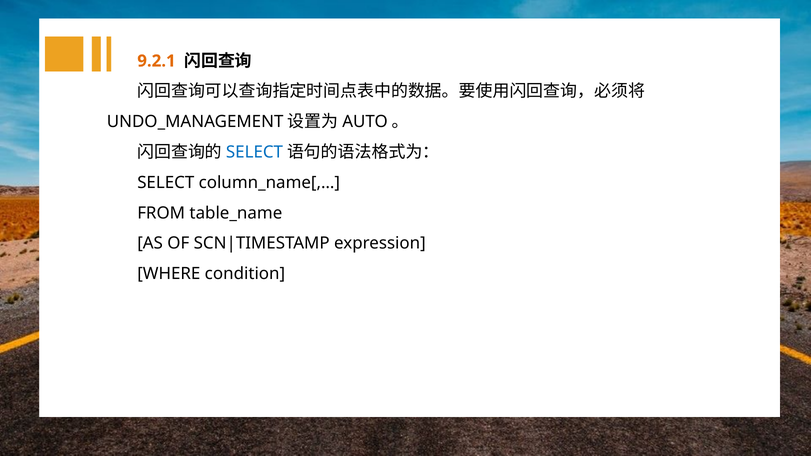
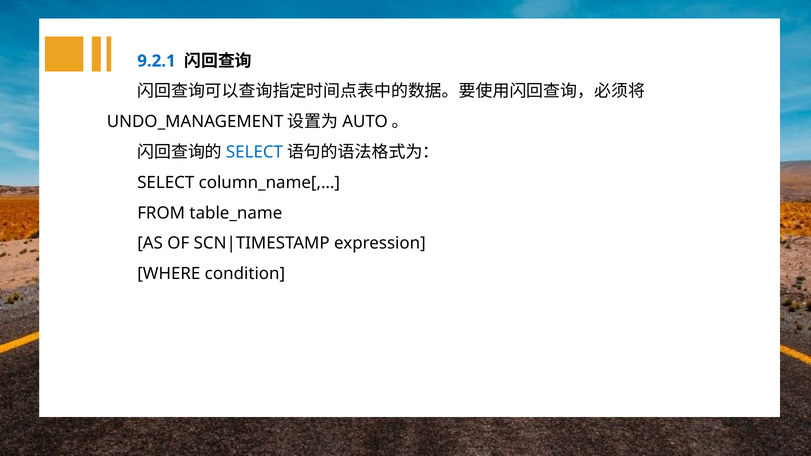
9.2.1 colour: orange -> blue
